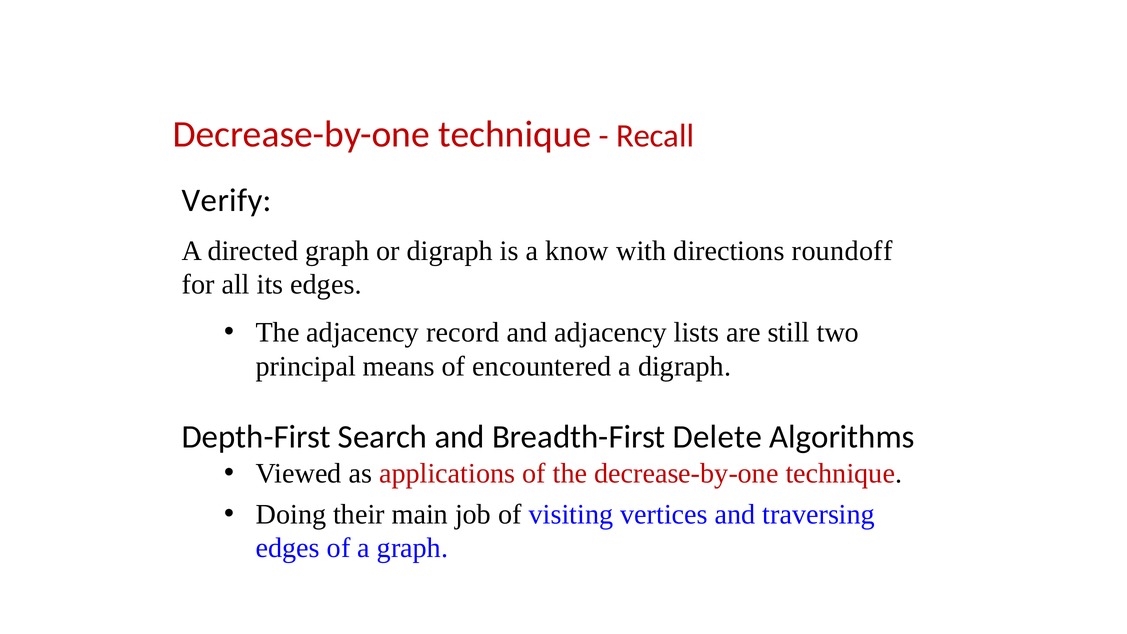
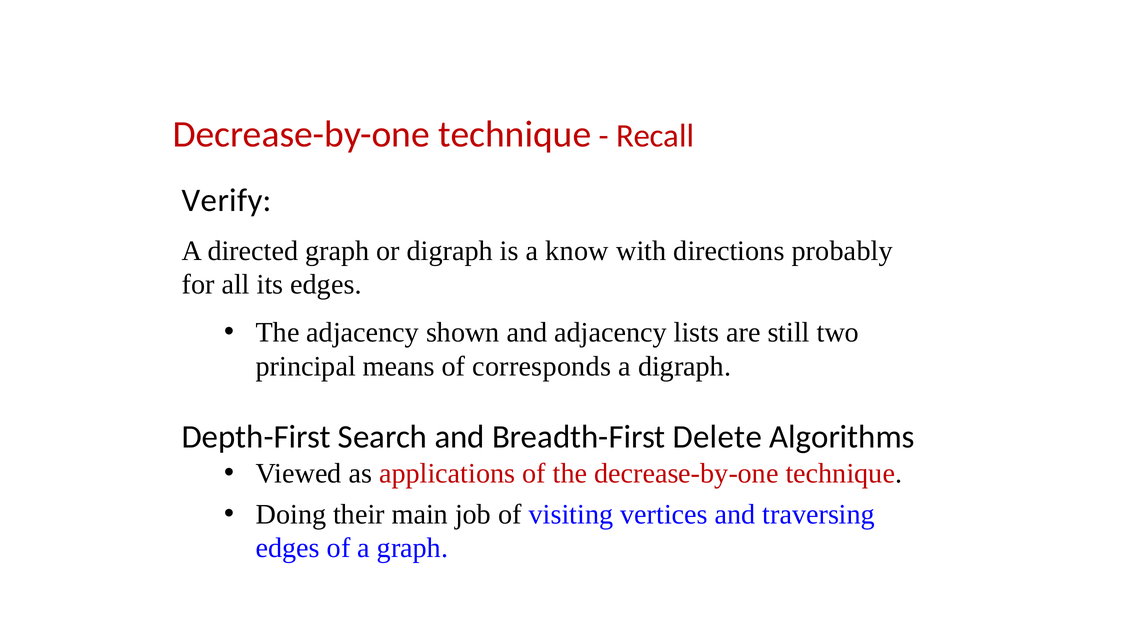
roundoff: roundoff -> probably
record: record -> shown
encountered: encountered -> corresponds
